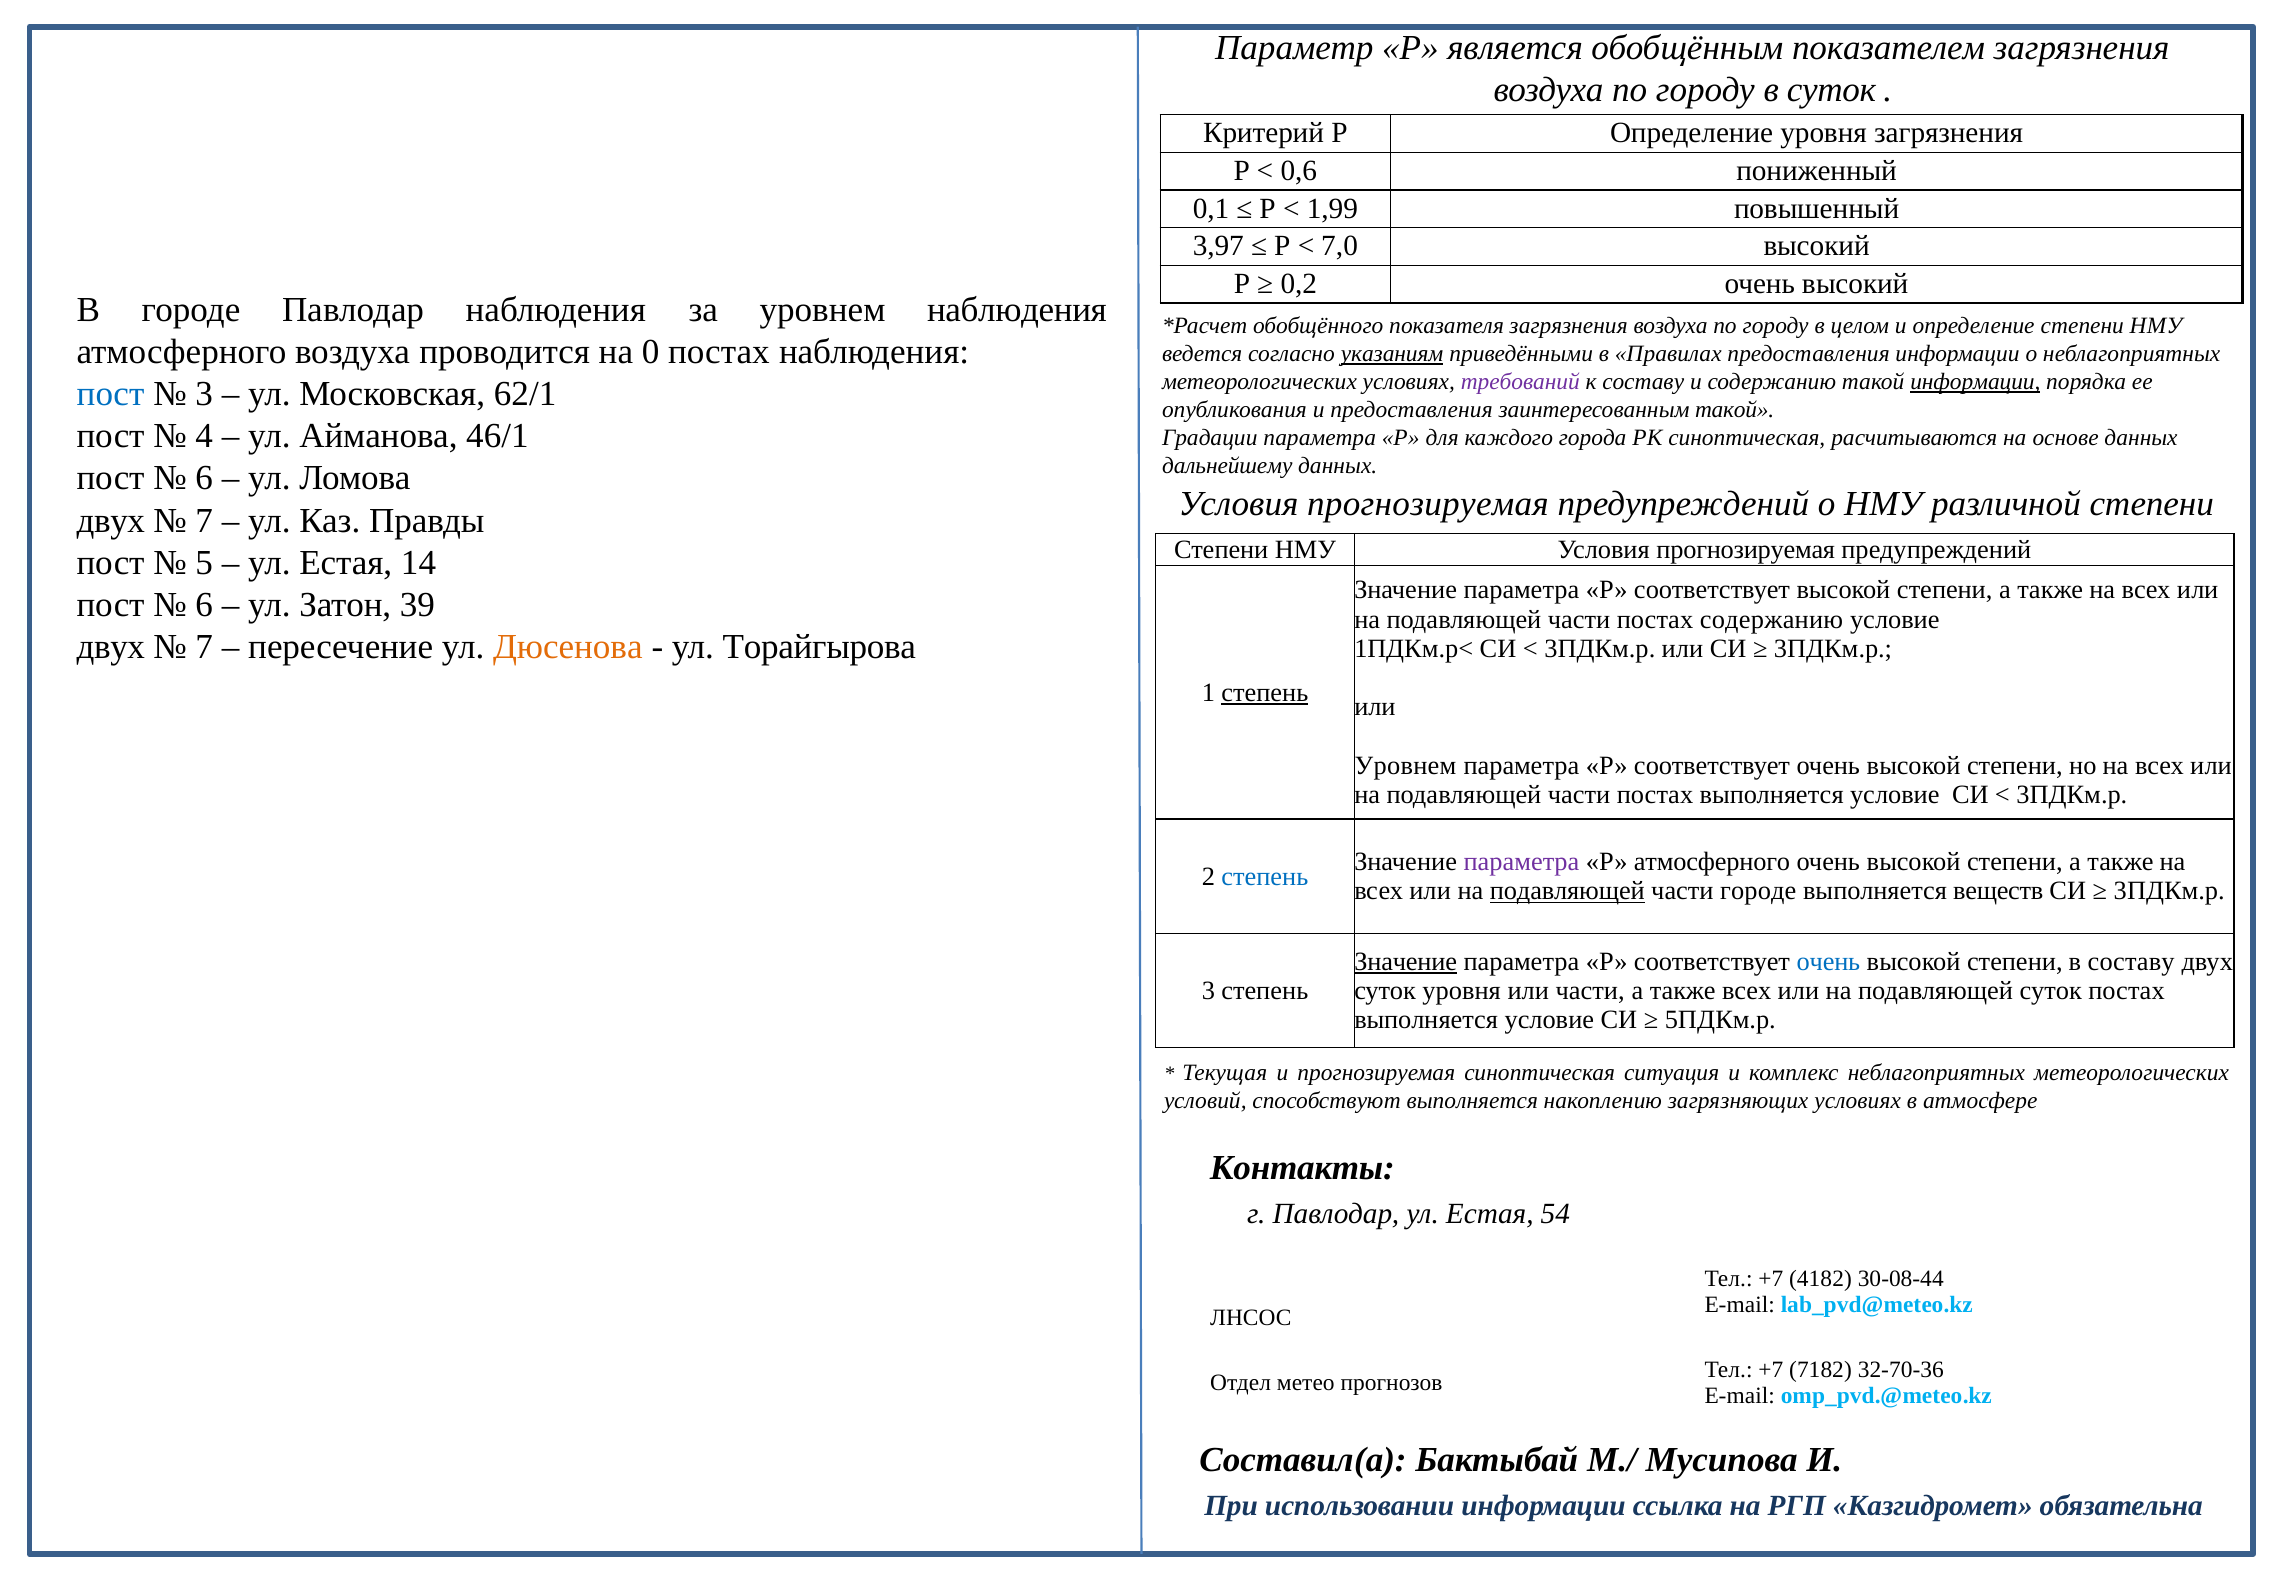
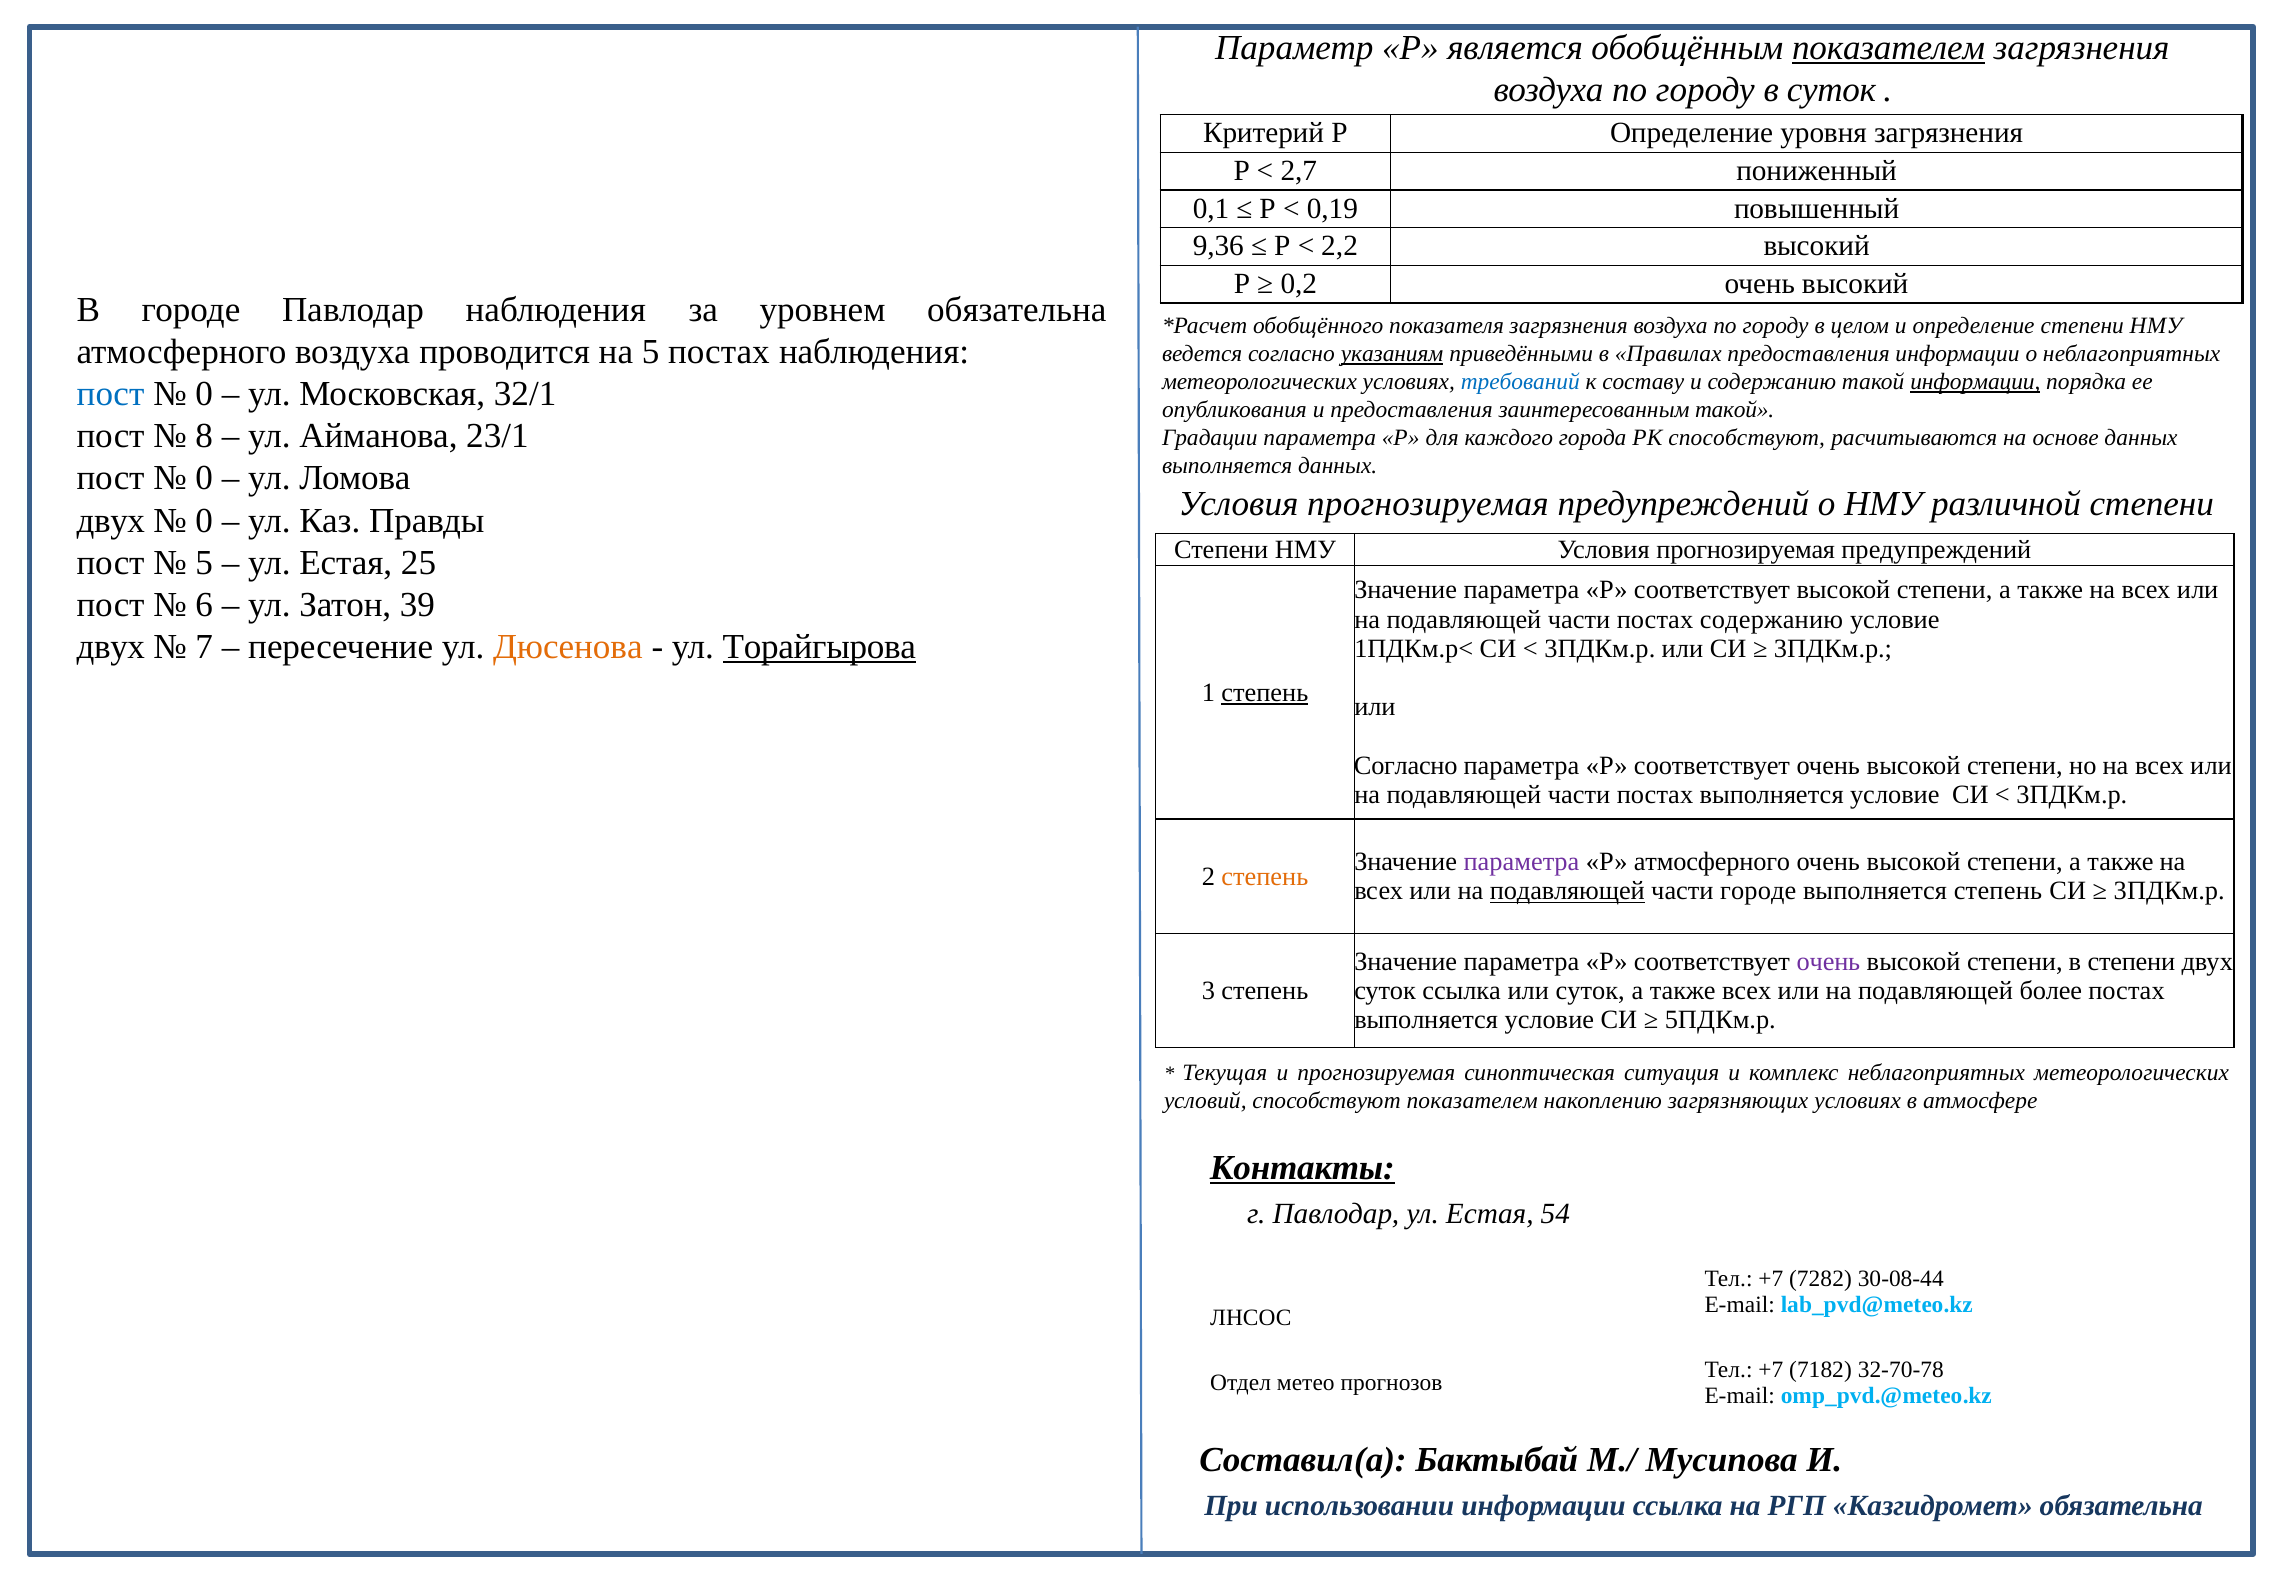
показателем at (1888, 48) underline: none -> present
0,6: 0,6 -> 2,7
1,99: 1,99 -> 0,19
3,97: 3,97 -> 9,36
7,0: 7,0 -> 2,2
уровнем наблюдения: наблюдения -> обязательна
на 0: 0 -> 5
требований colour: purple -> blue
3 at (204, 394): 3 -> 0
62/1: 62/1 -> 32/1
4: 4 -> 8
46/1: 46/1 -> 23/1
РК синоптическая: синоптическая -> способствуют
дальнейшему at (1227, 466): дальнейшему -> выполняется
6 at (204, 478): 6 -> 0
7 at (204, 520): 7 -> 0
14: 14 -> 25
Торайгырова underline: none -> present
Уровнем at (1405, 765): Уровнем -> Согласно
степень at (1265, 876) colour: blue -> orange
выполняется веществ: веществ -> степень
Значение at (1406, 961) underline: present -> none
очень at (1828, 961) colour: blue -> purple
в составу: составу -> степени
суток уровня: уровня -> ссылка
или части: части -> суток
подавляющей суток: суток -> более
способствуют выполняется: выполняется -> показателем
Контакты underline: none -> present
4182: 4182 -> 7282
32-70-36: 32-70-36 -> 32-70-78
